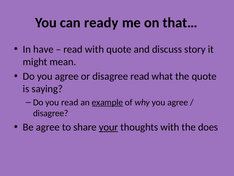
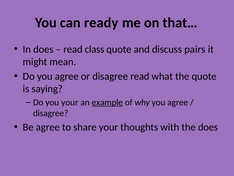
In have: have -> does
read with: with -> class
story: story -> pairs
you read: read -> your
your at (108, 127) underline: present -> none
